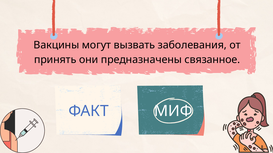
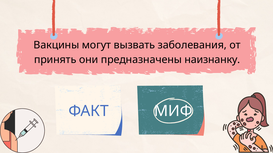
связанное: связанное -> наизнанку
